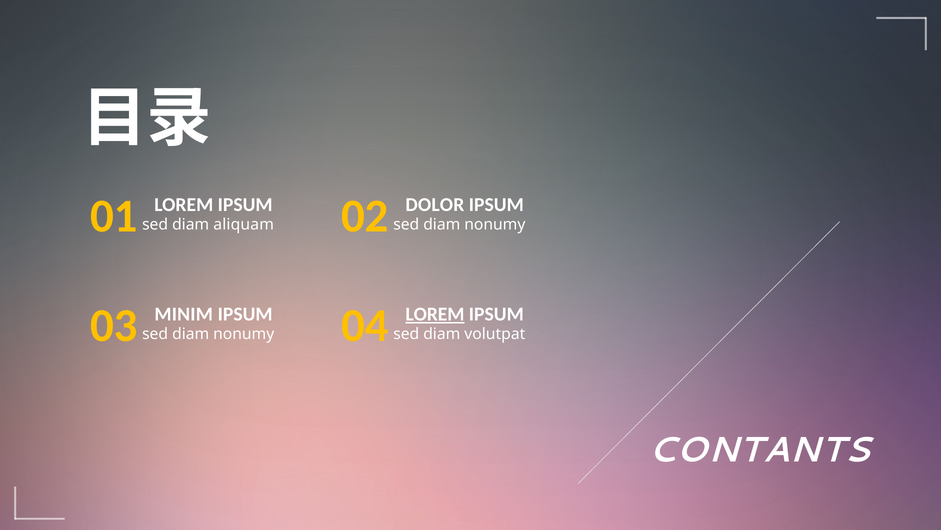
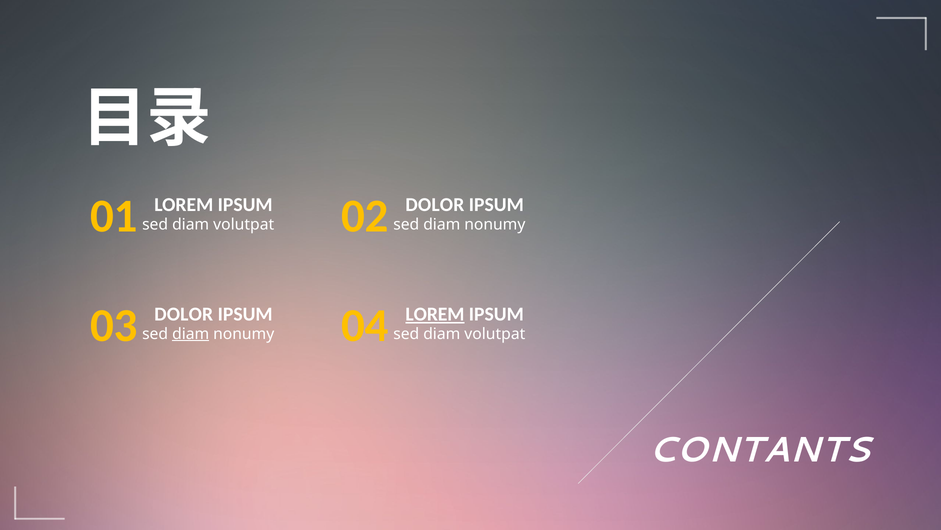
aliquam at (244, 224): aliquam -> volutpat
MINIM at (184, 314): MINIM -> DOLOR
diam at (191, 333) underline: none -> present
